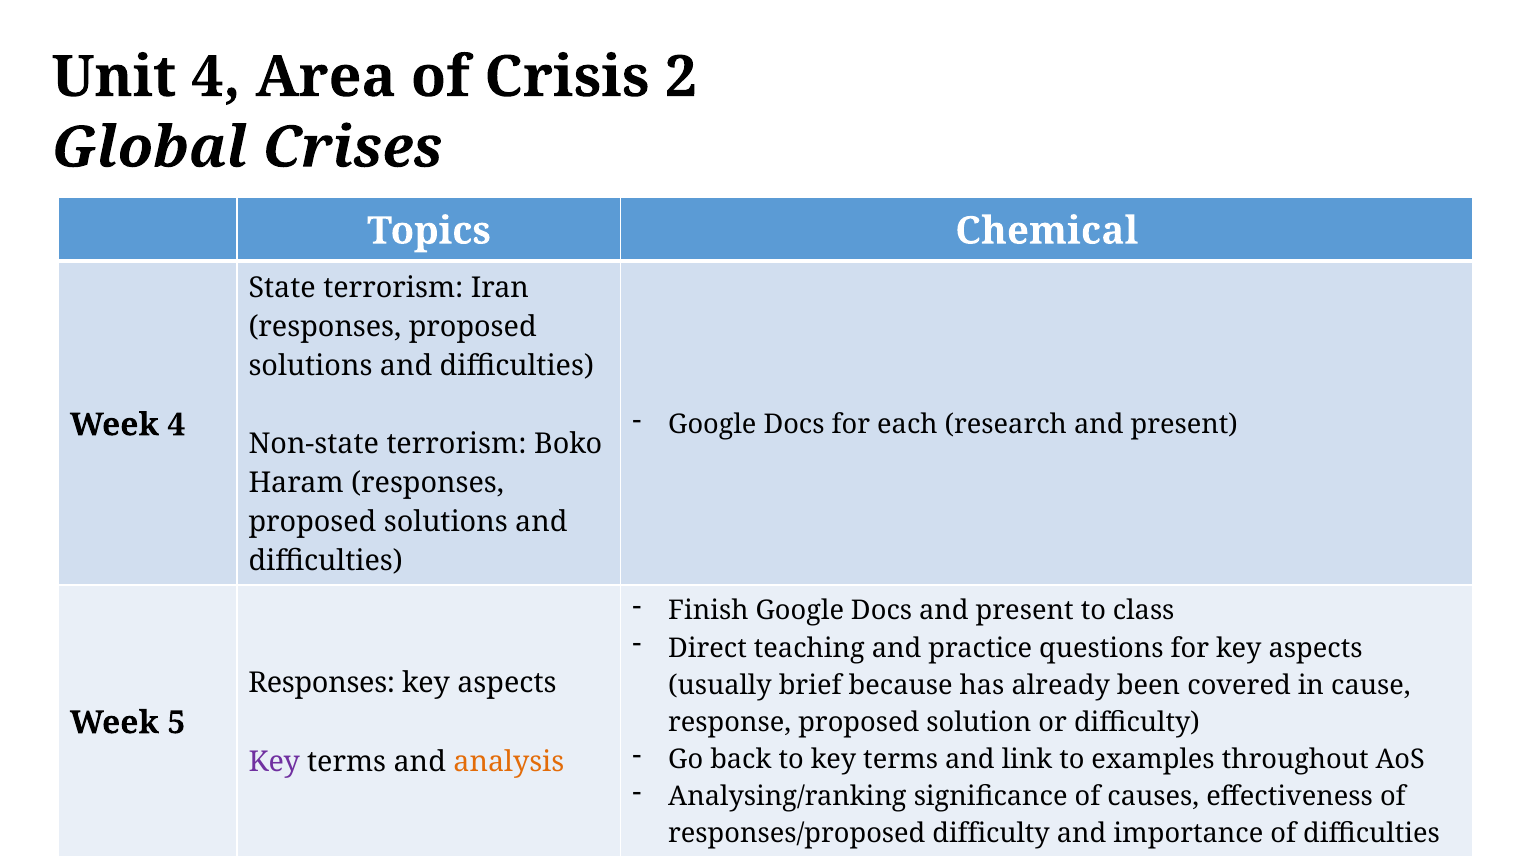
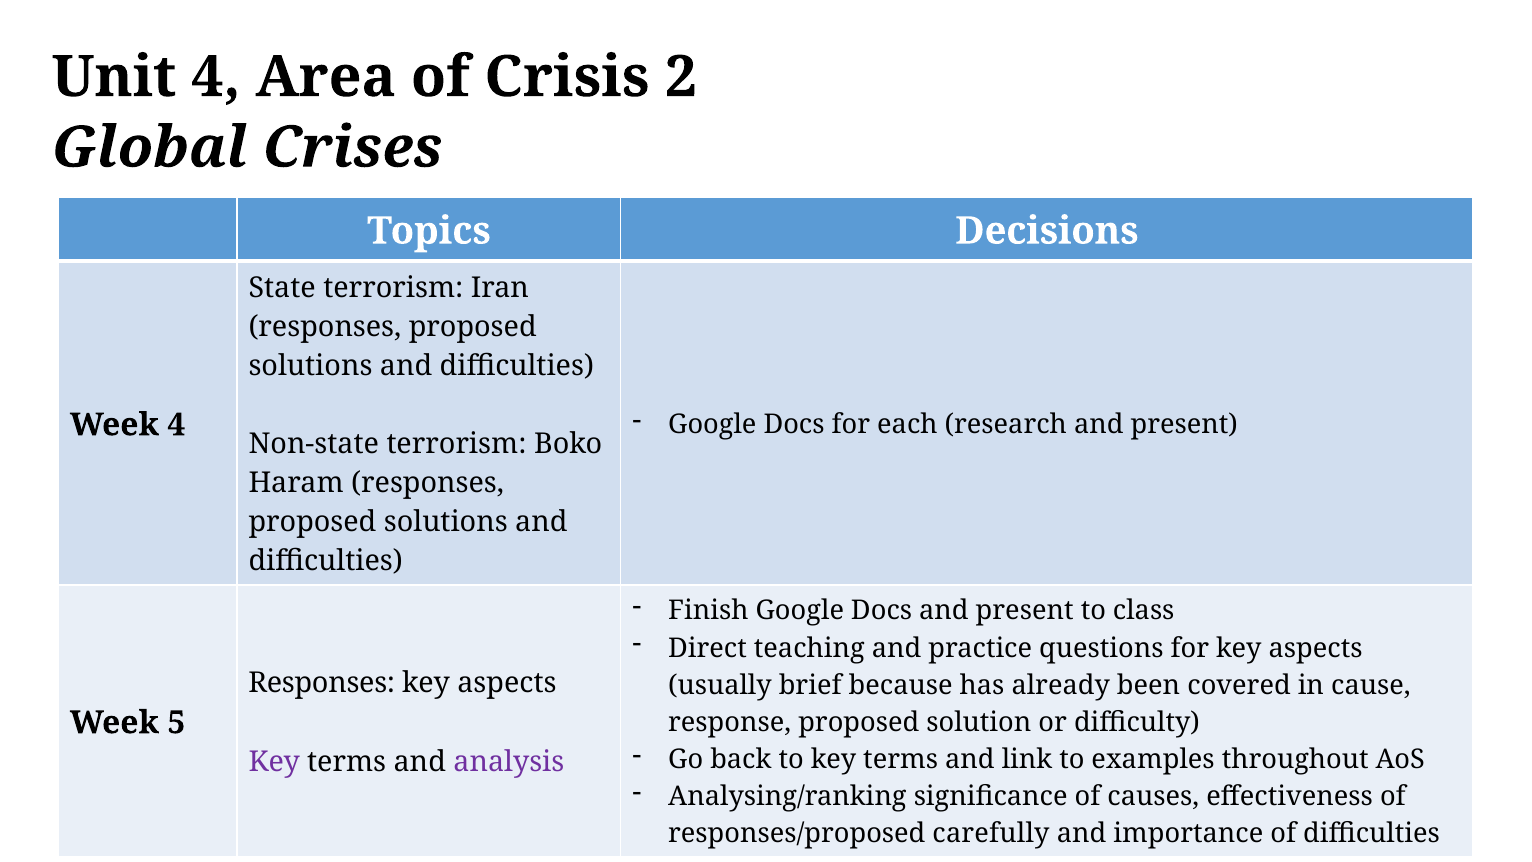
Chemical: Chemical -> Decisions
analysis colour: orange -> purple
responses/proposed difficulty: difficulty -> carefully
